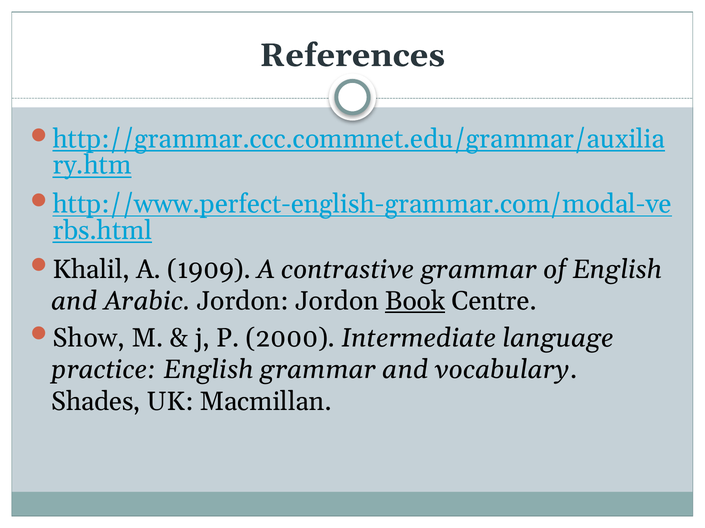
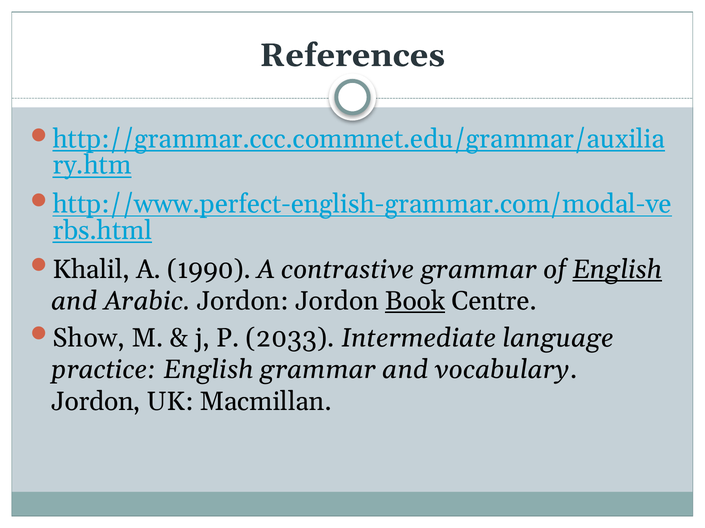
1909: 1909 -> 1990
English at (617, 270) underline: none -> present
2000: 2000 -> 2033
Shades at (96, 402): Shades -> Jordon
